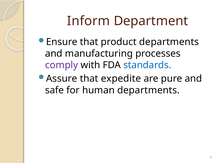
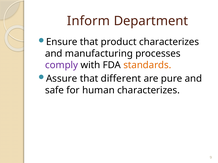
product departments: departments -> characterizes
standards colour: blue -> orange
expedite: expedite -> different
human departments: departments -> characterizes
